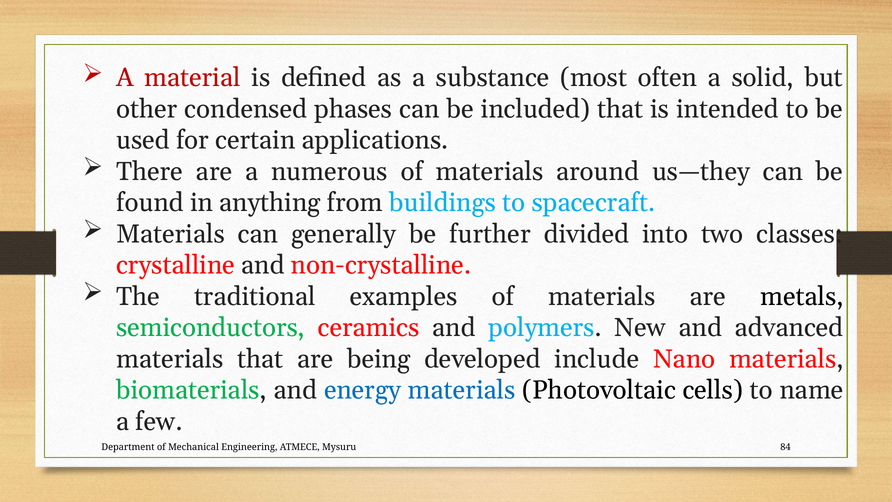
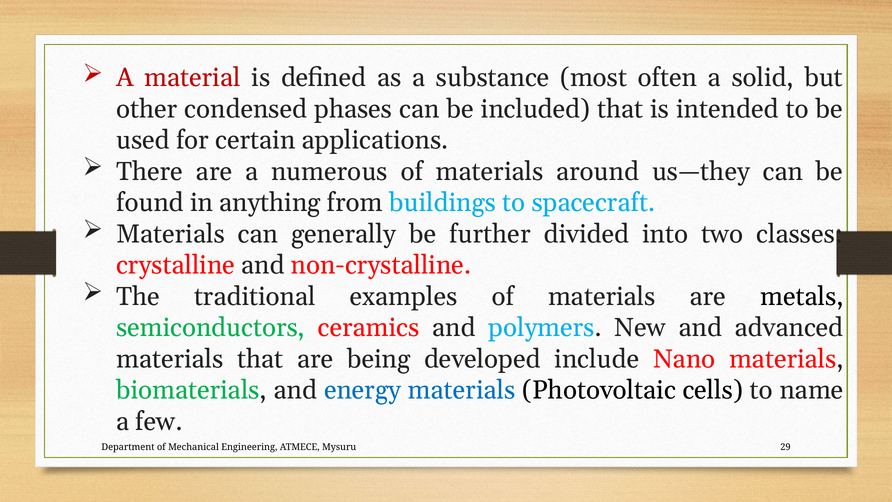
84: 84 -> 29
